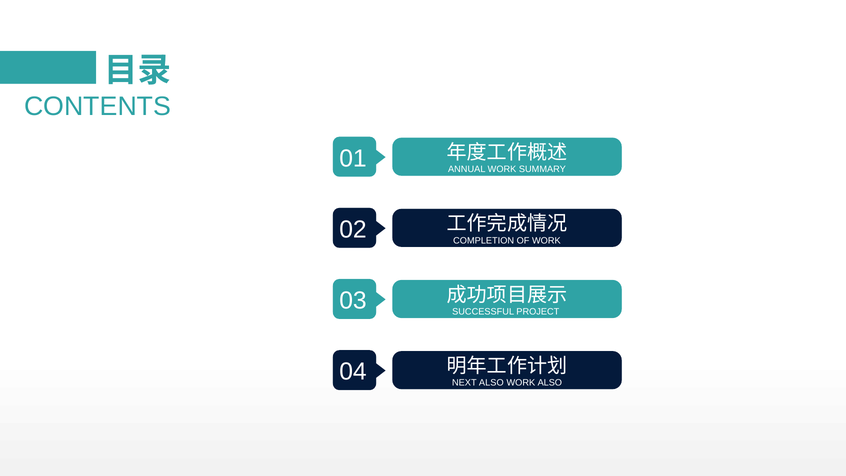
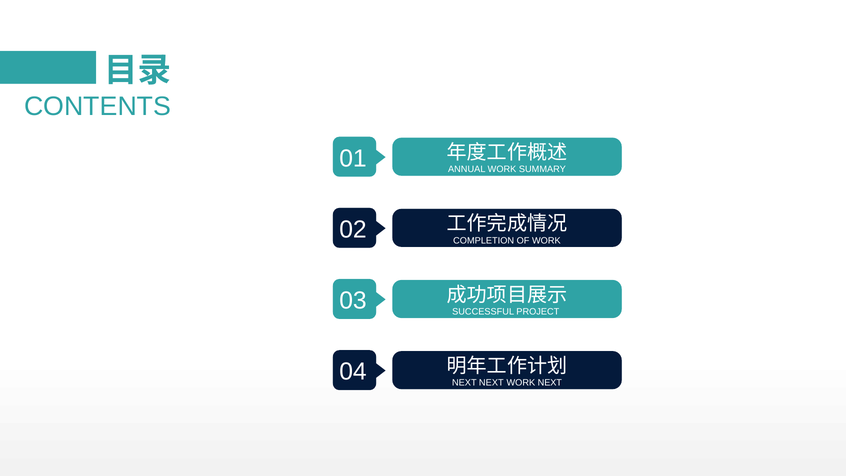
NEXT ALSO: ALSO -> NEXT
WORK ALSO: ALSO -> NEXT
